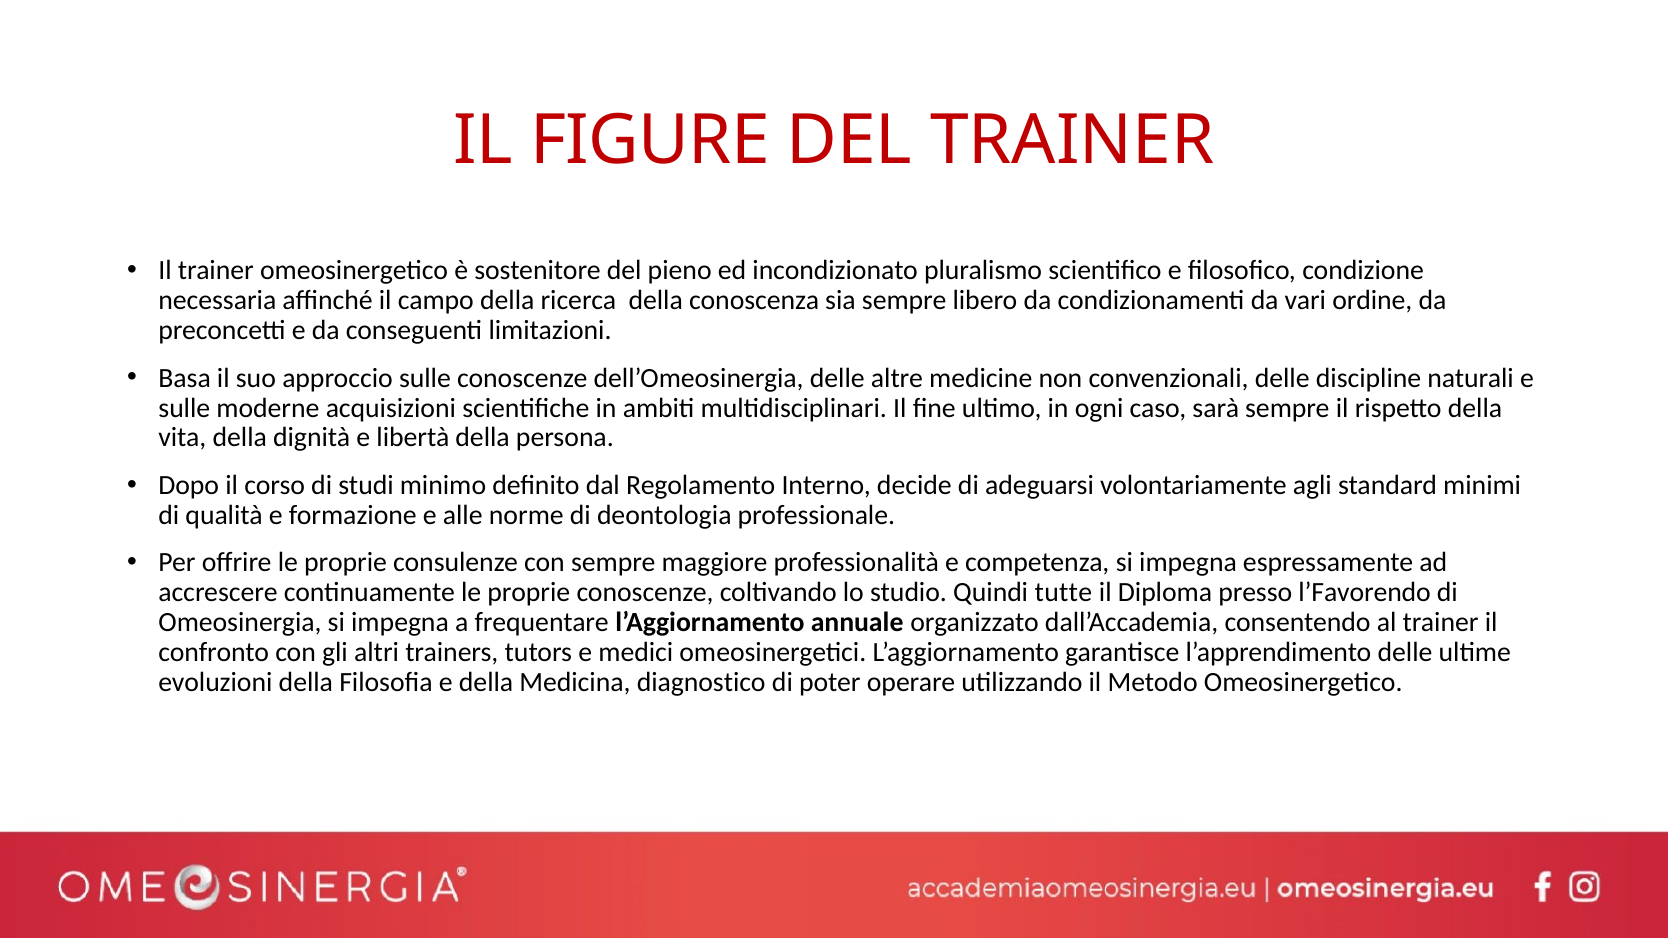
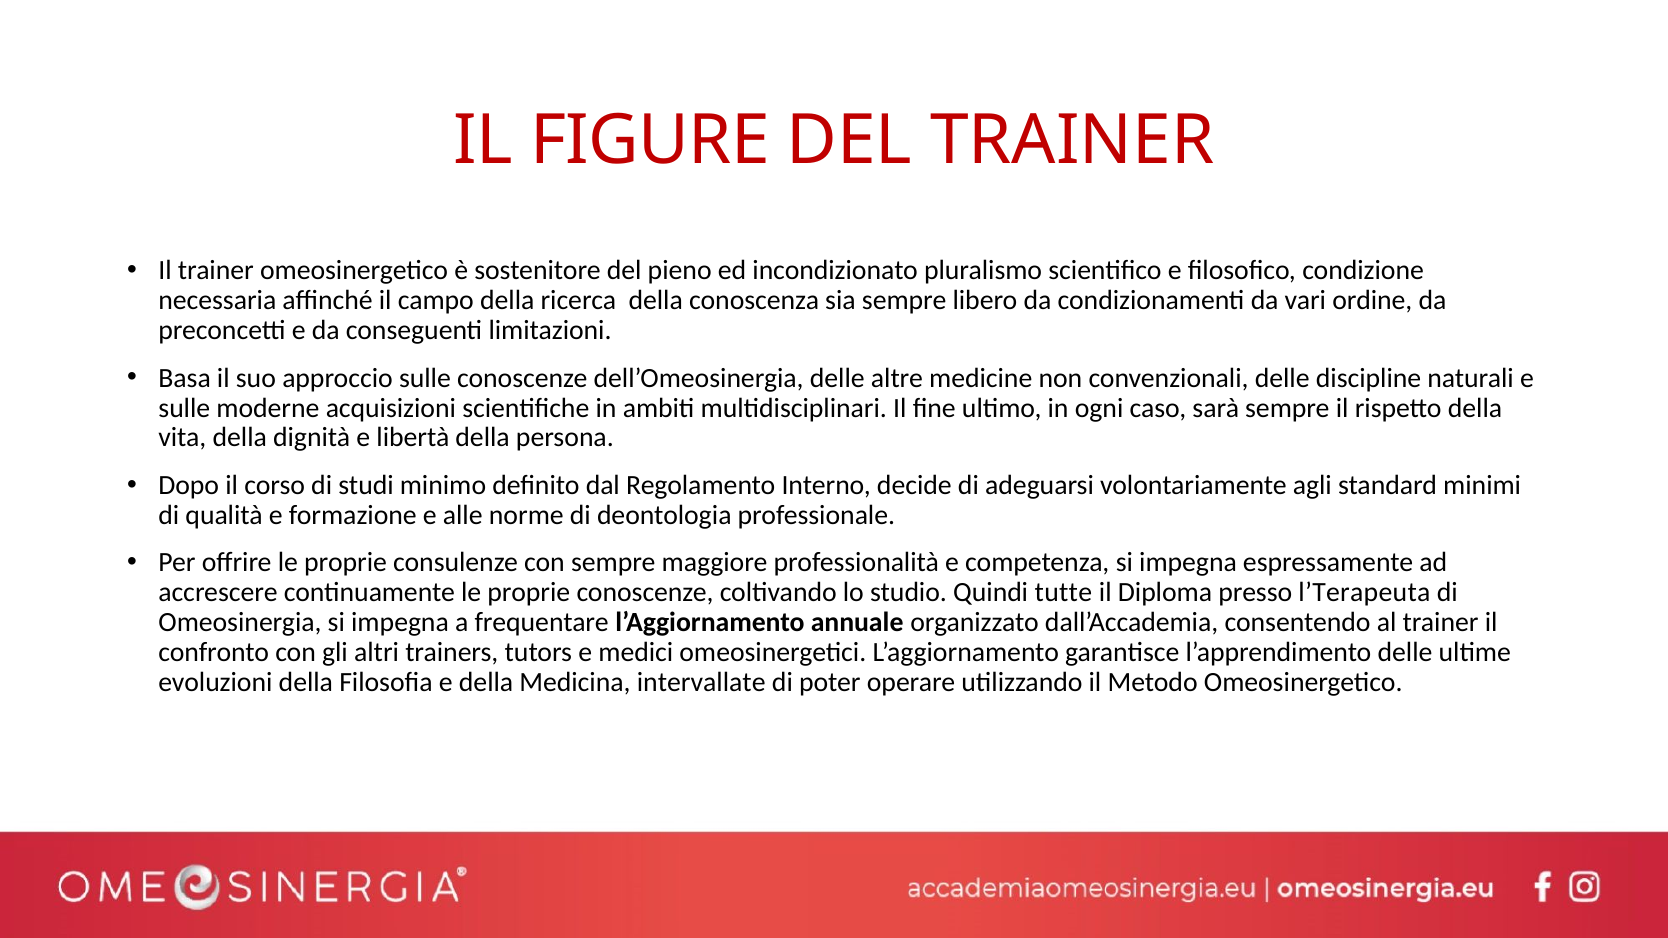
l’Favorendo: l’Favorendo -> l’Terapeuta
diagnostico: diagnostico -> intervallate
